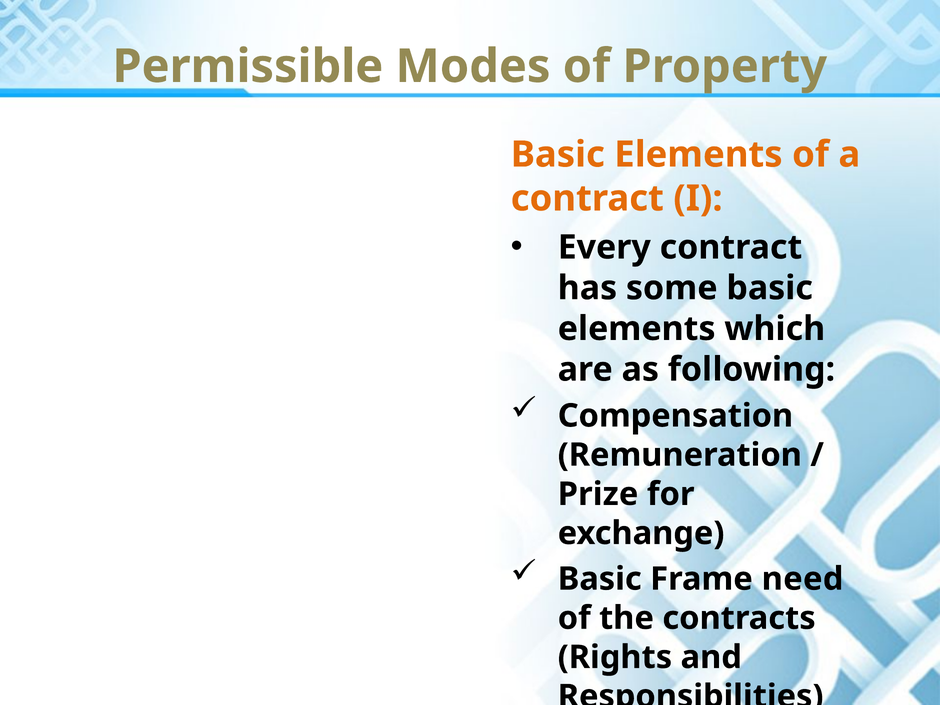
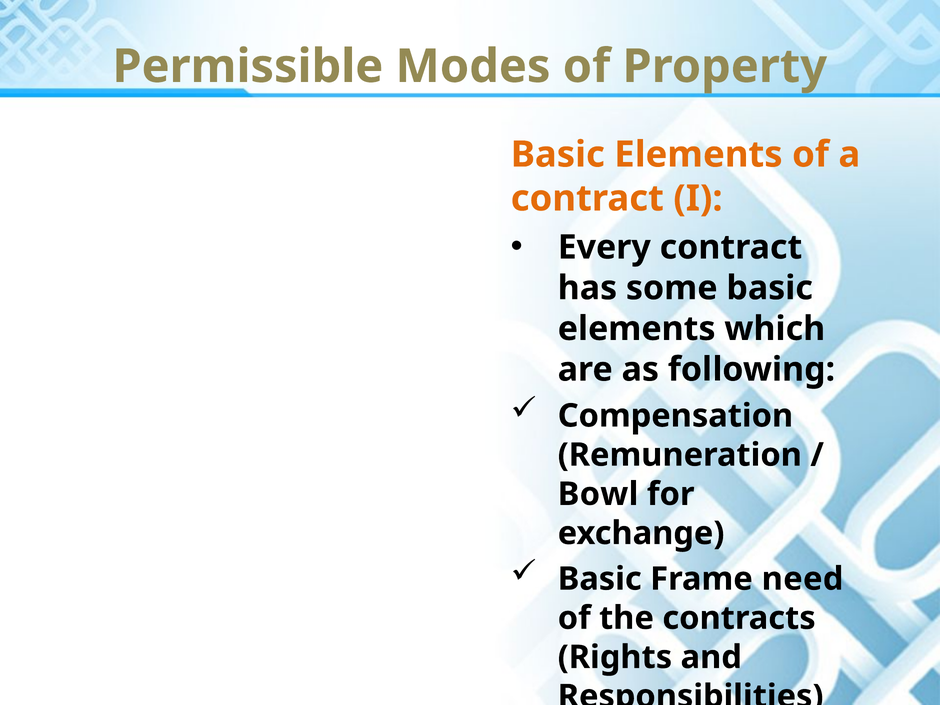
Prize: Prize -> Bowl
